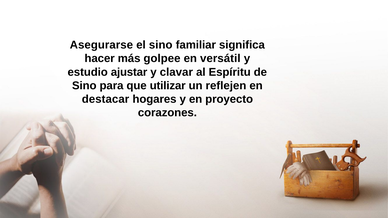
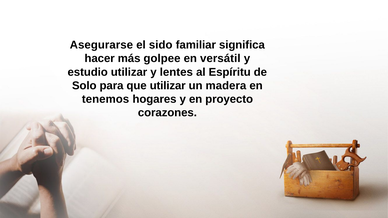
el sino: sino -> sido
estudio ajustar: ajustar -> utilizar
clavar: clavar -> lentes
Sino at (84, 86): Sino -> Solo
reflejen: reflejen -> madera
destacar: destacar -> tenemos
